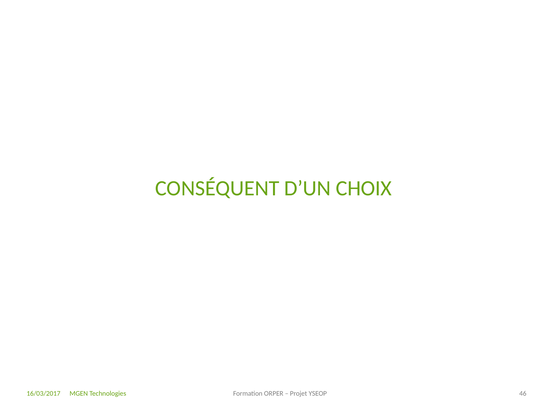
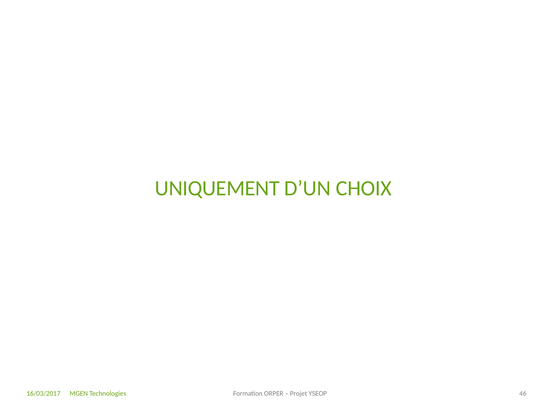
CONSÉQUENT: CONSÉQUENT -> UNIQUEMENT
